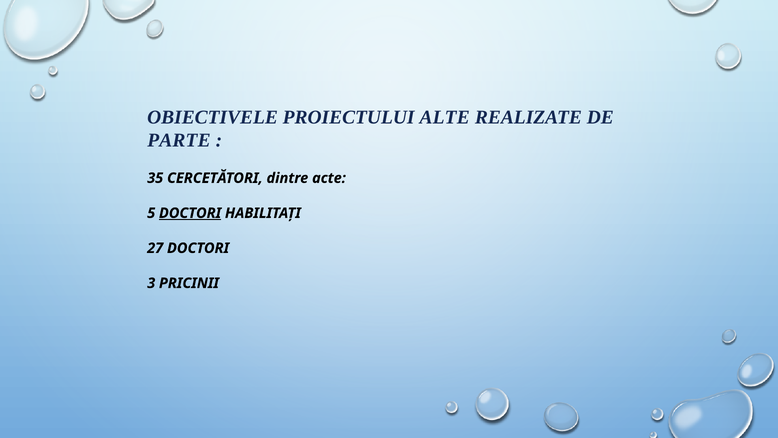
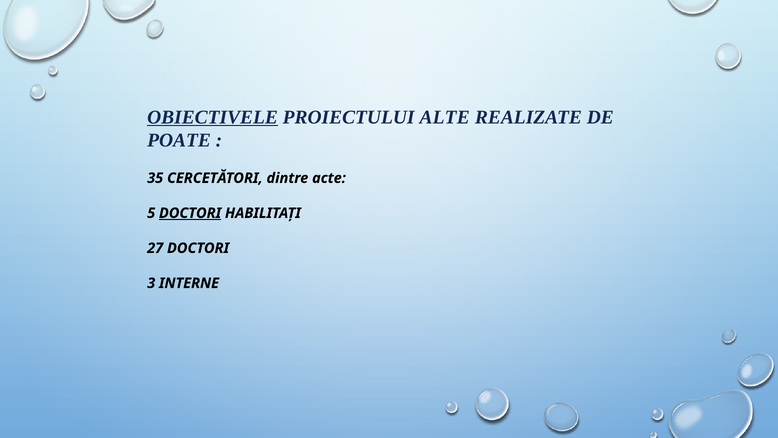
OBIECTIVELE underline: none -> present
PARTE: PARTE -> POATE
PRICINII: PRICINII -> INTERNE
